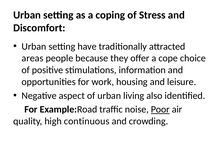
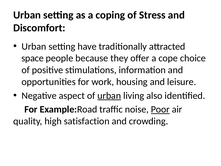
areas: areas -> space
urban at (109, 95) underline: none -> present
continuous: continuous -> satisfaction
